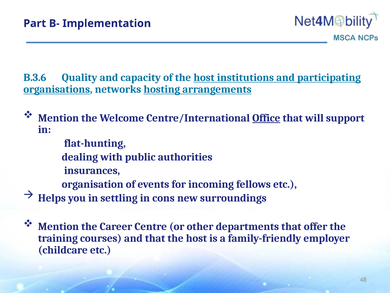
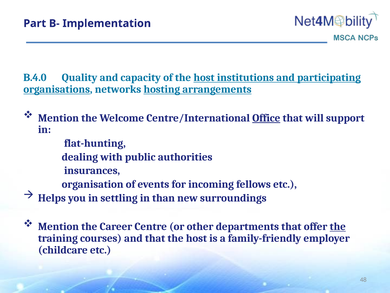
B.3.6: B.3.6 -> B.4.0
cons: cons -> than
the at (338, 226) underline: none -> present
